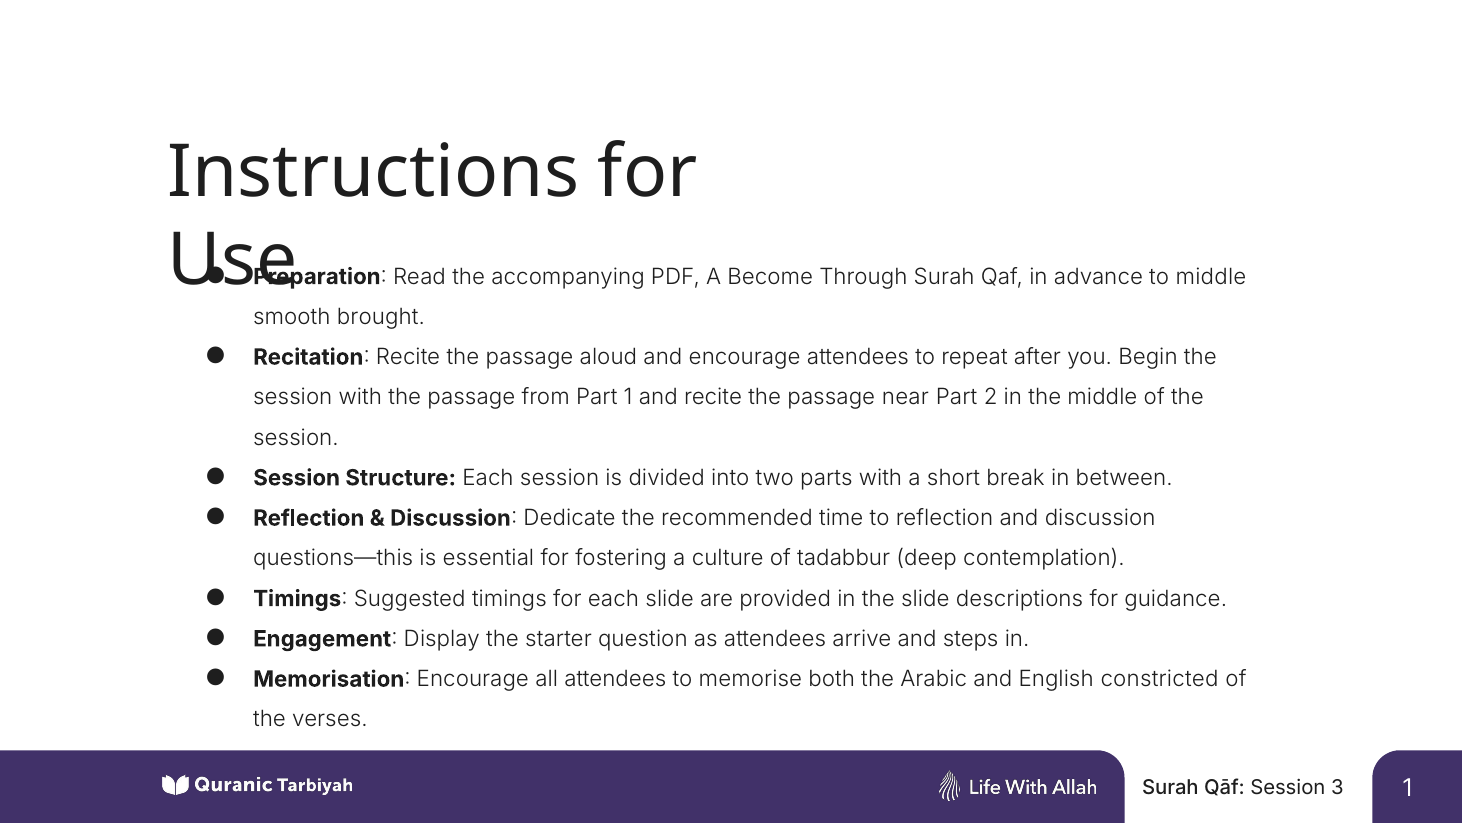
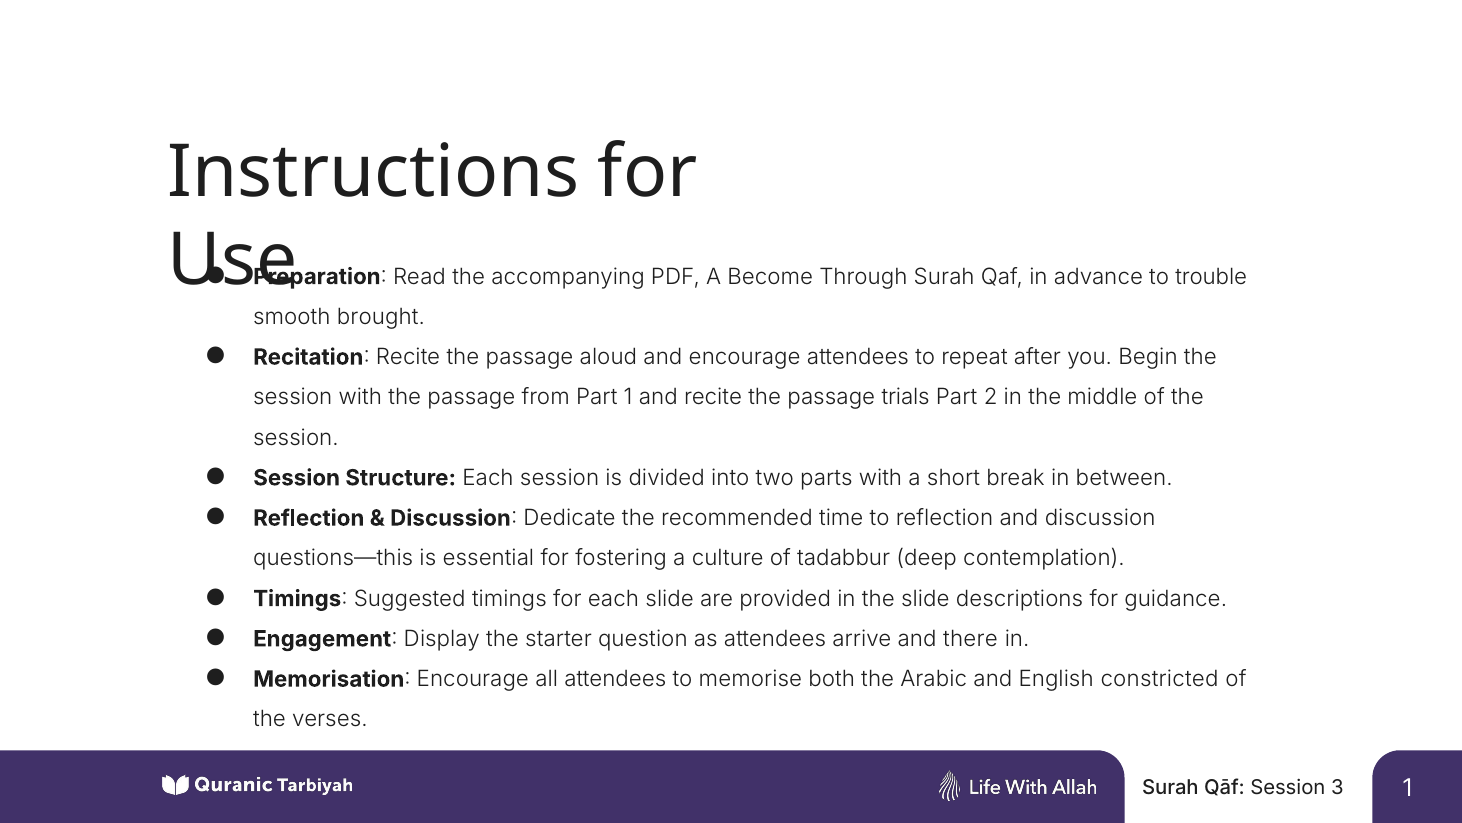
to middle: middle -> trouble
near: near -> trials
steps: steps -> there
